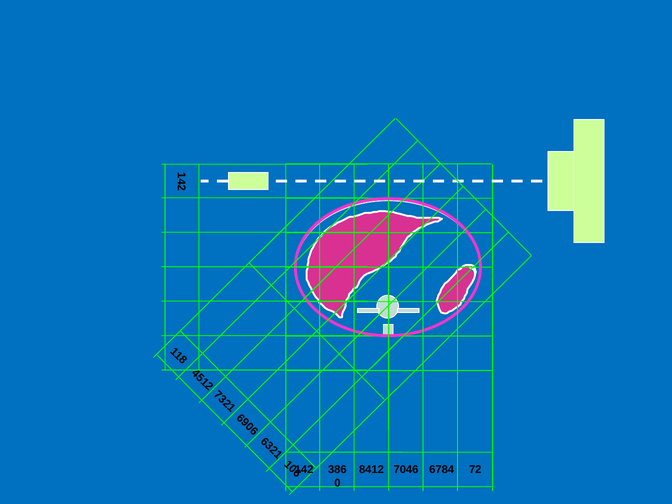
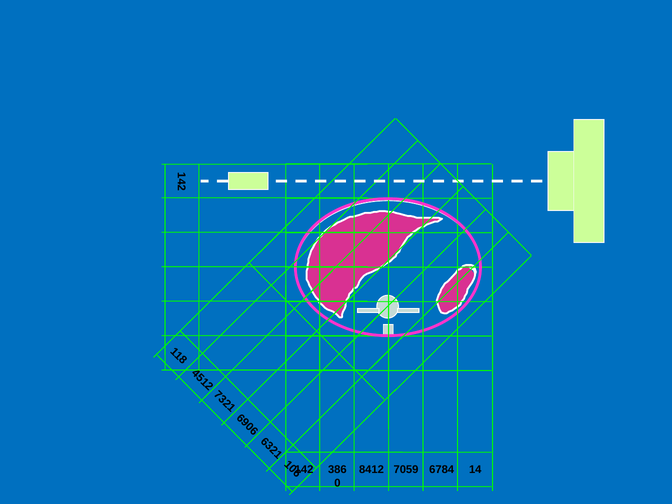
7046: 7046 -> 7059
72: 72 -> 14
